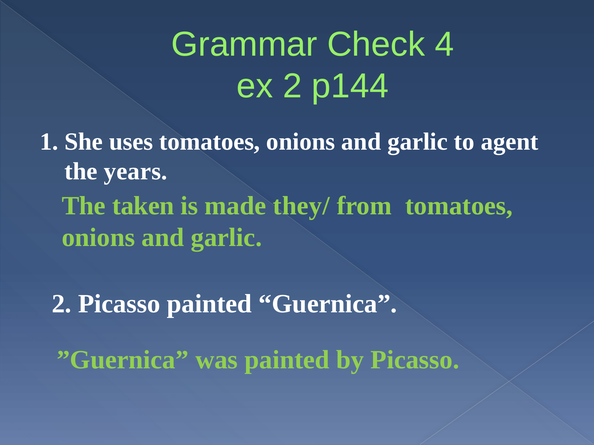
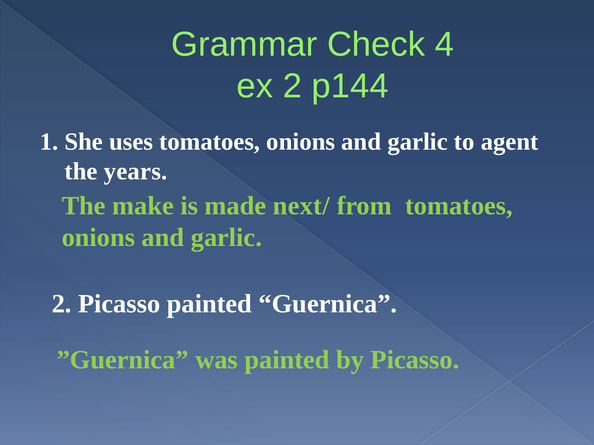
taken: taken -> make
they/: they/ -> next/
